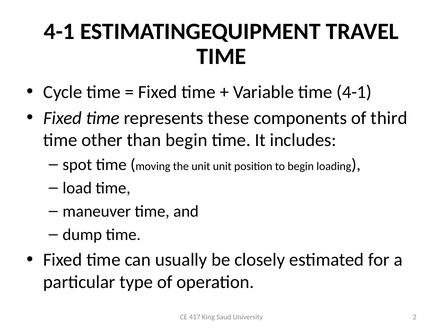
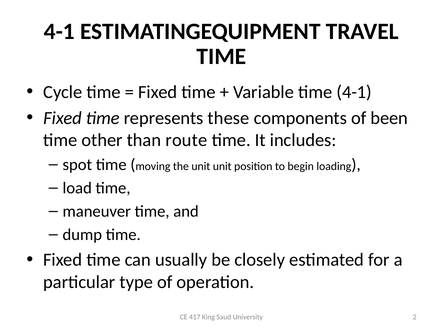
third: third -> been
than begin: begin -> route
